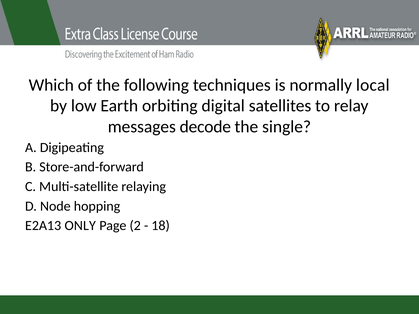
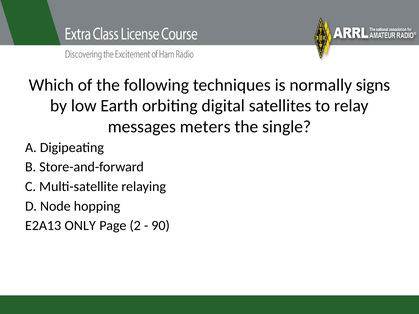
local: local -> signs
decode: decode -> meters
18: 18 -> 90
